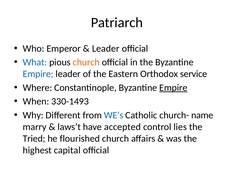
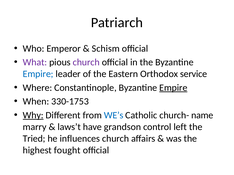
Leader at (106, 49): Leader -> Schism
What colour: blue -> purple
church at (86, 62) colour: orange -> purple
330-1493: 330-1493 -> 330-1753
Why underline: none -> present
accepted: accepted -> grandson
lies: lies -> left
flourished: flourished -> influences
capital: capital -> fought
